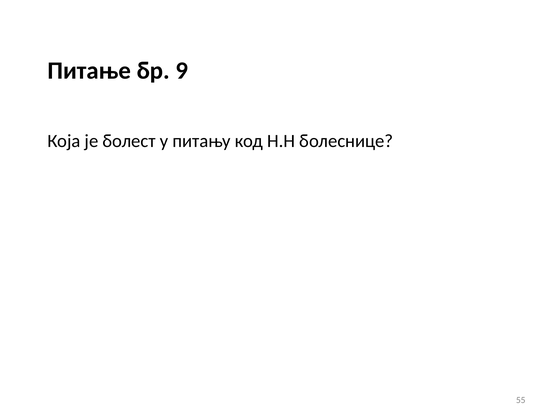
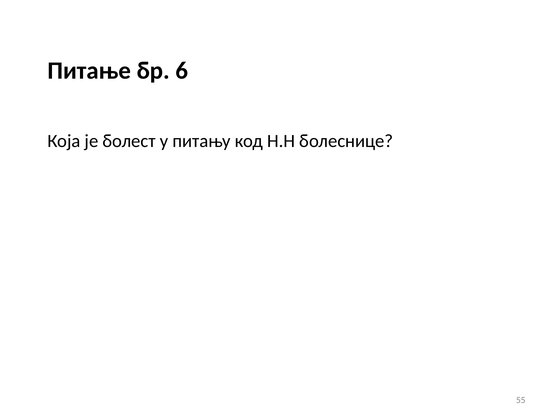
9: 9 -> 6
